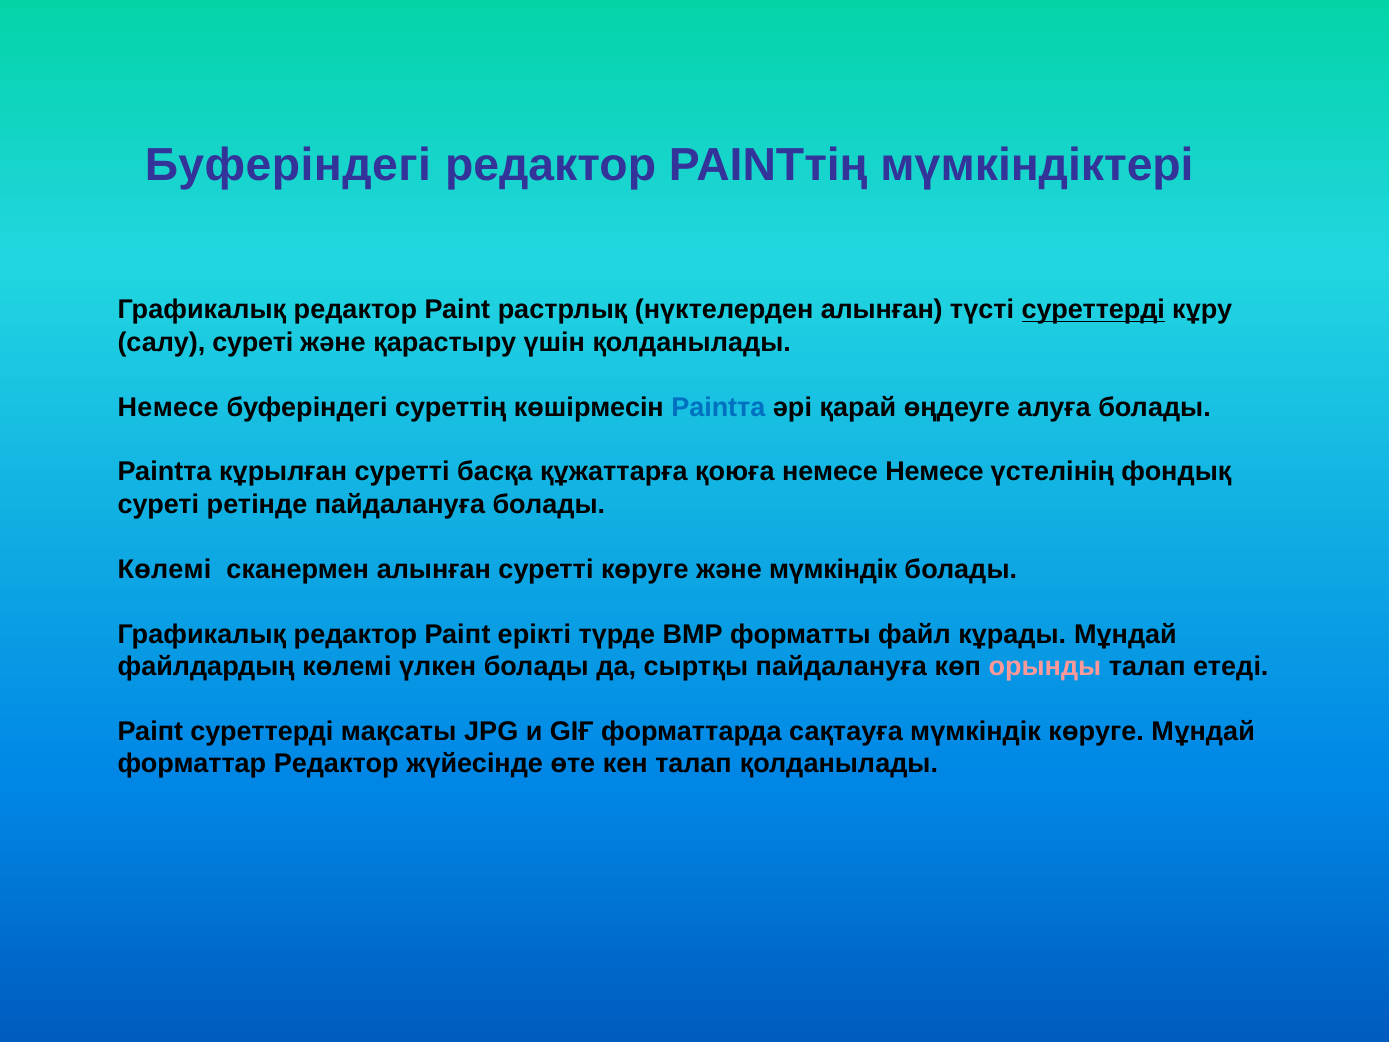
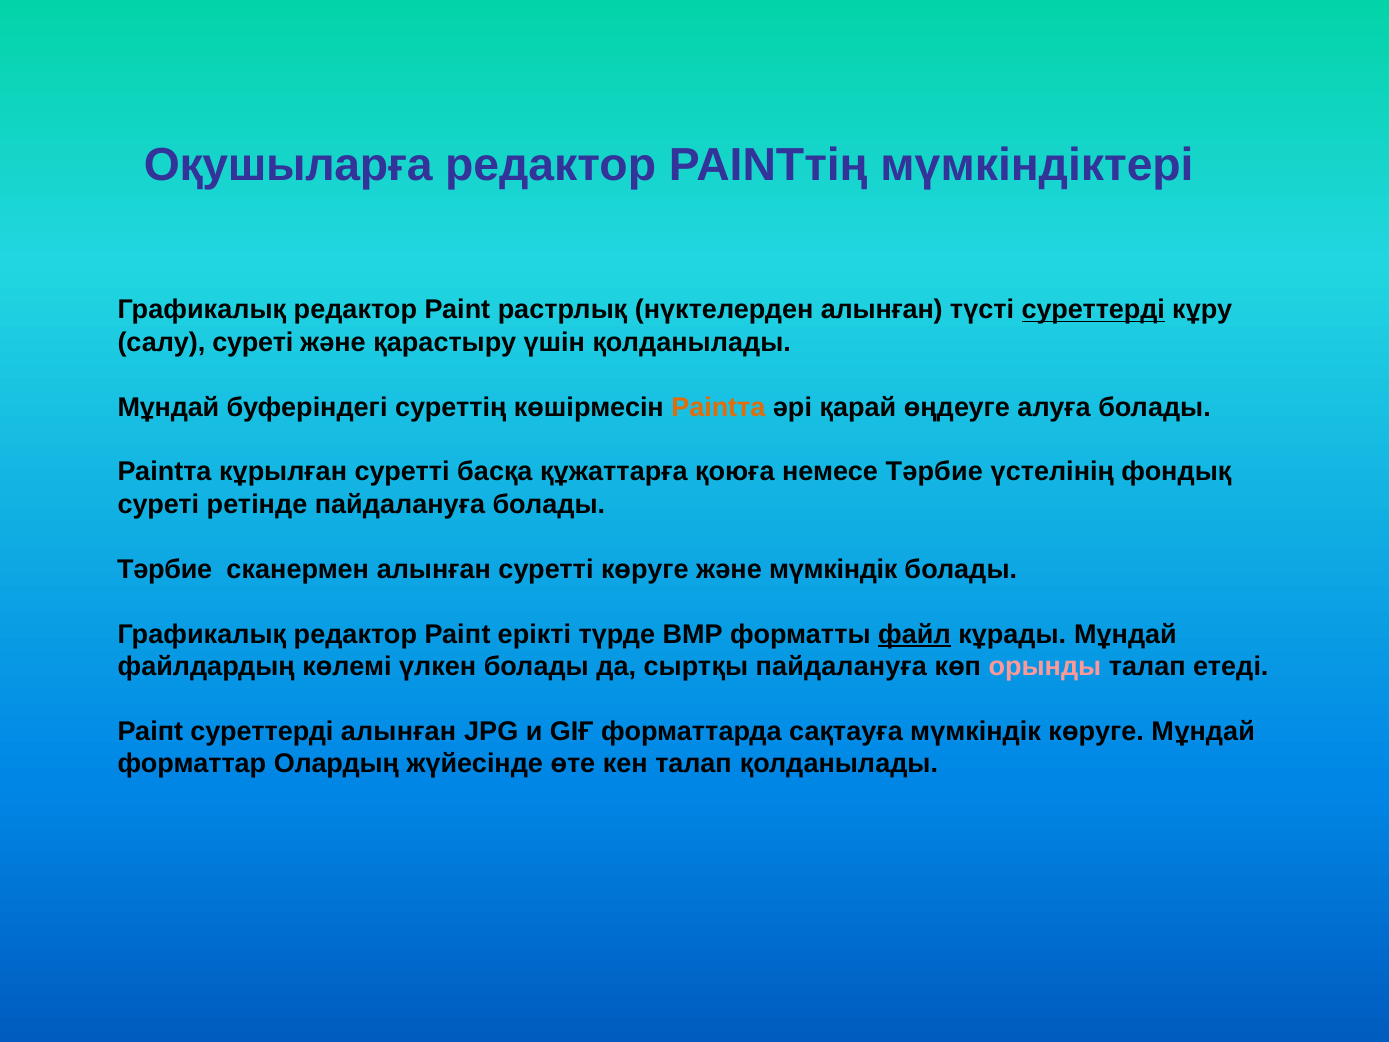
Буферіндегі at (288, 165): Буферіндегі -> Оқушыларға
Немесе at (168, 407): Немесе -> Мұндай
Раіntта at (718, 407) colour: blue -> orange
немесе Немесе: Немесе -> Тәрбие
Көлемі at (164, 569): Көлемі -> Тәрбие
файл underline: none -> present
суреттерді мақсаты: мақсаты -> алынған
форматтар Редактор: Редактор -> Олардың
